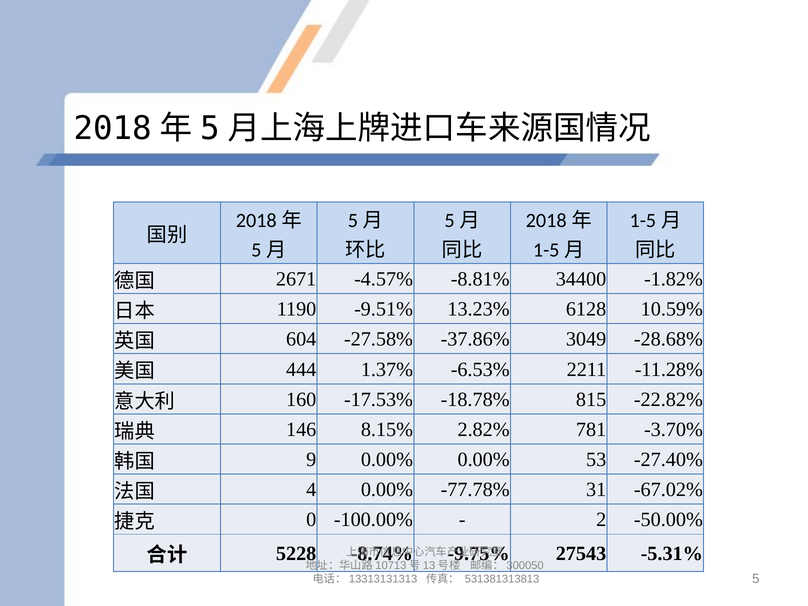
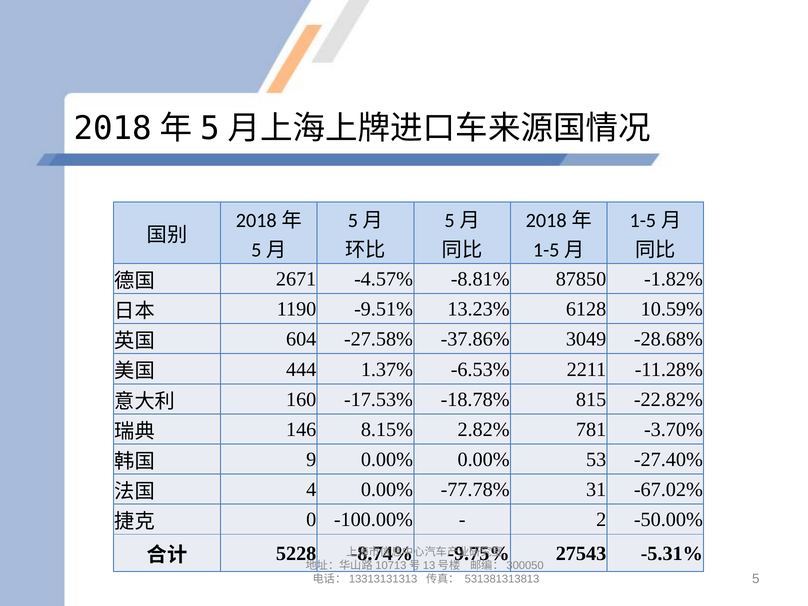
34400: 34400 -> 87850
